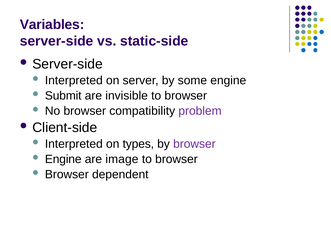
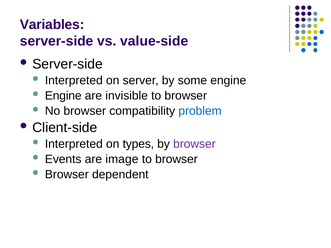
static-side: static-side -> value-side
Submit at (63, 96): Submit -> Engine
problem colour: purple -> blue
Engine at (63, 159): Engine -> Events
